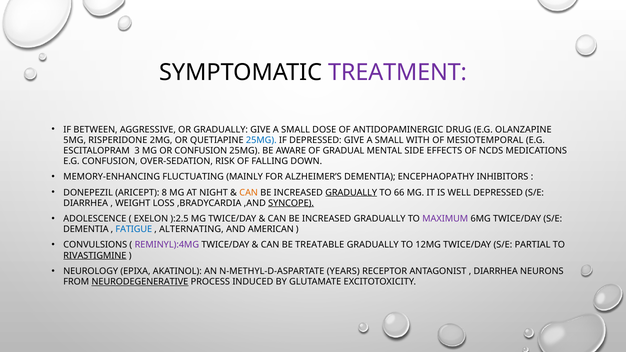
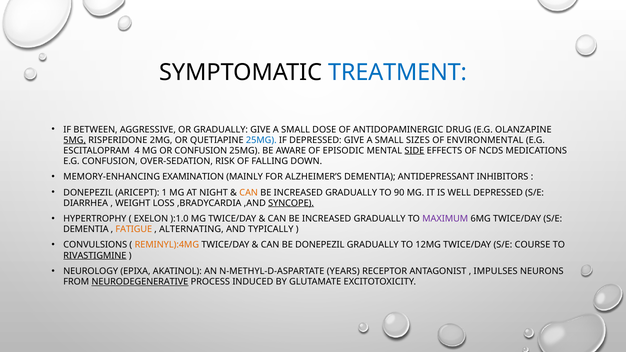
TREATMENT colour: purple -> blue
5MG underline: none -> present
WITH: WITH -> SIZES
MESIOTEMPORAL: MESIOTEMPORAL -> ENVIRONMENTAL
3: 3 -> 4
GRADUAL: GRADUAL -> EPISODIC
SIDE underline: none -> present
FLUCTUATING: FLUCTUATING -> EXAMINATION
ENCEPHAOPATHY: ENCEPHAOPATHY -> ANTIDEPRESSANT
8: 8 -> 1
GRADUALLY at (351, 193) underline: present -> none
66: 66 -> 90
ADOLESCENCE: ADOLESCENCE -> HYPERTROPHY
):2.5: ):2.5 -> ):1.0
FATIGUE colour: blue -> orange
AMERICAN: AMERICAN -> TYPICALLY
REMINYL):4MG colour: purple -> orange
BE TREATABLE: TREATABLE -> DONEPEZIL
PARTIAL: PARTIAL -> COURSE
DIARRHEA at (496, 271): DIARRHEA -> IMPULSES
